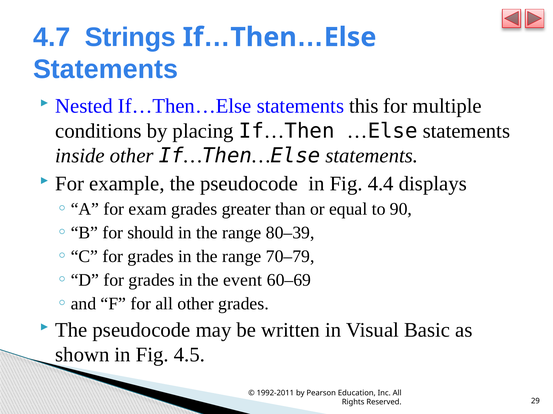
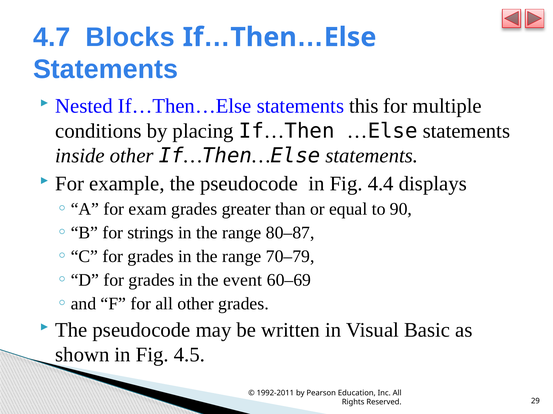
Strings: Strings -> Blocks
should: should -> strings
80–39: 80–39 -> 80–87
